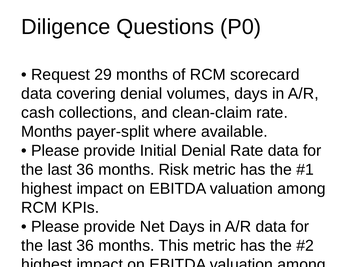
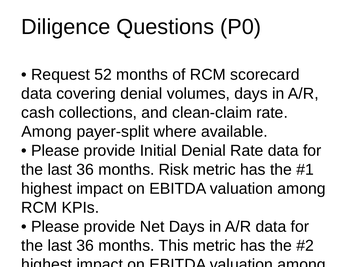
29: 29 -> 52
Months at (47, 131): Months -> Among
